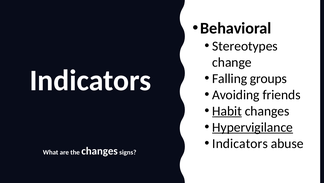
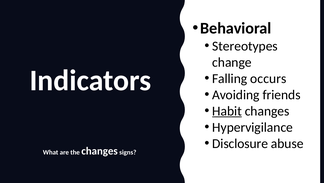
groups: groups -> occurs
Hypervigilance underline: present -> none
Indicators at (240, 143): Indicators -> Disclosure
